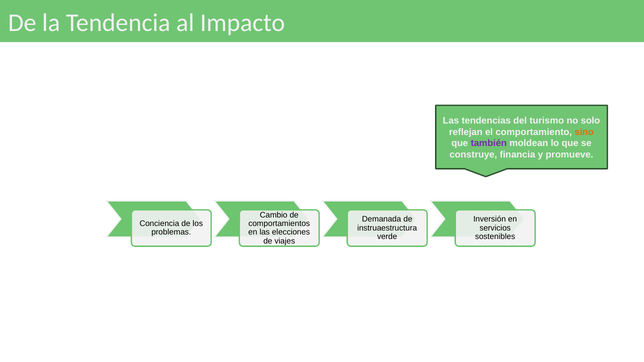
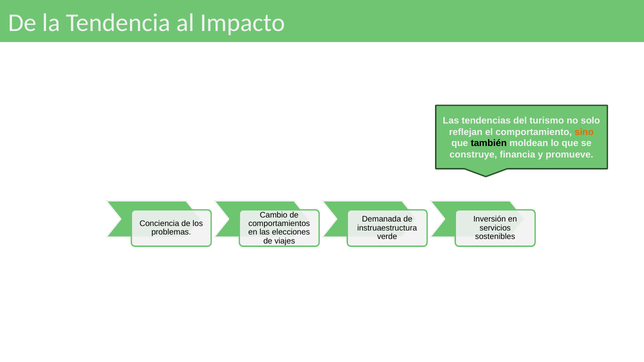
también colour: purple -> black
